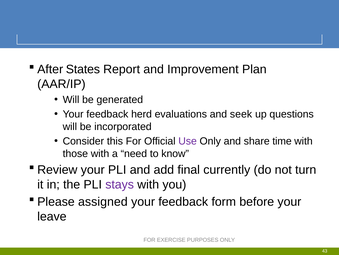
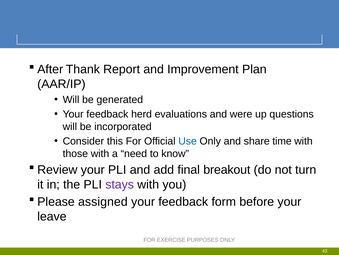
States: States -> Thank
seek: seek -> were
Use colour: purple -> blue
currently: currently -> breakout
